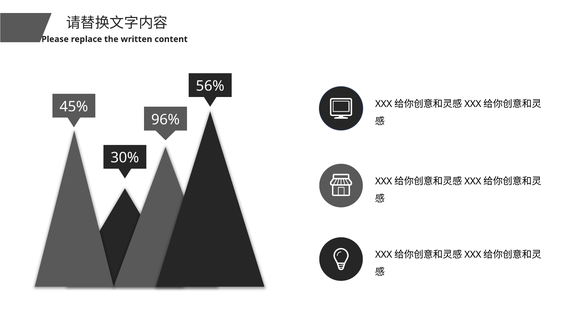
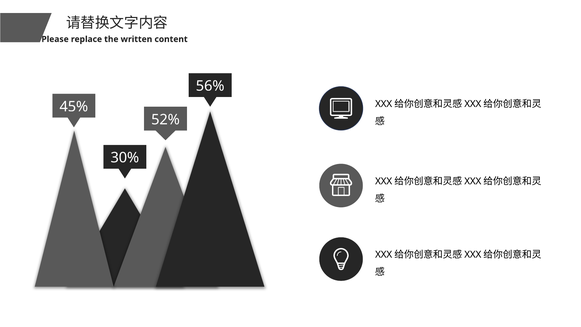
96%: 96% -> 52%
